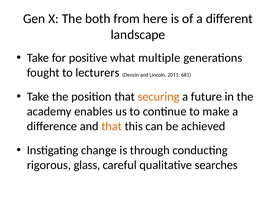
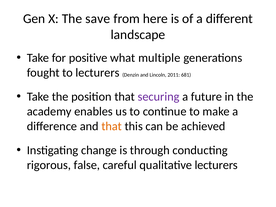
both: both -> save
securing colour: orange -> purple
glass: glass -> false
qualitative searches: searches -> lecturers
